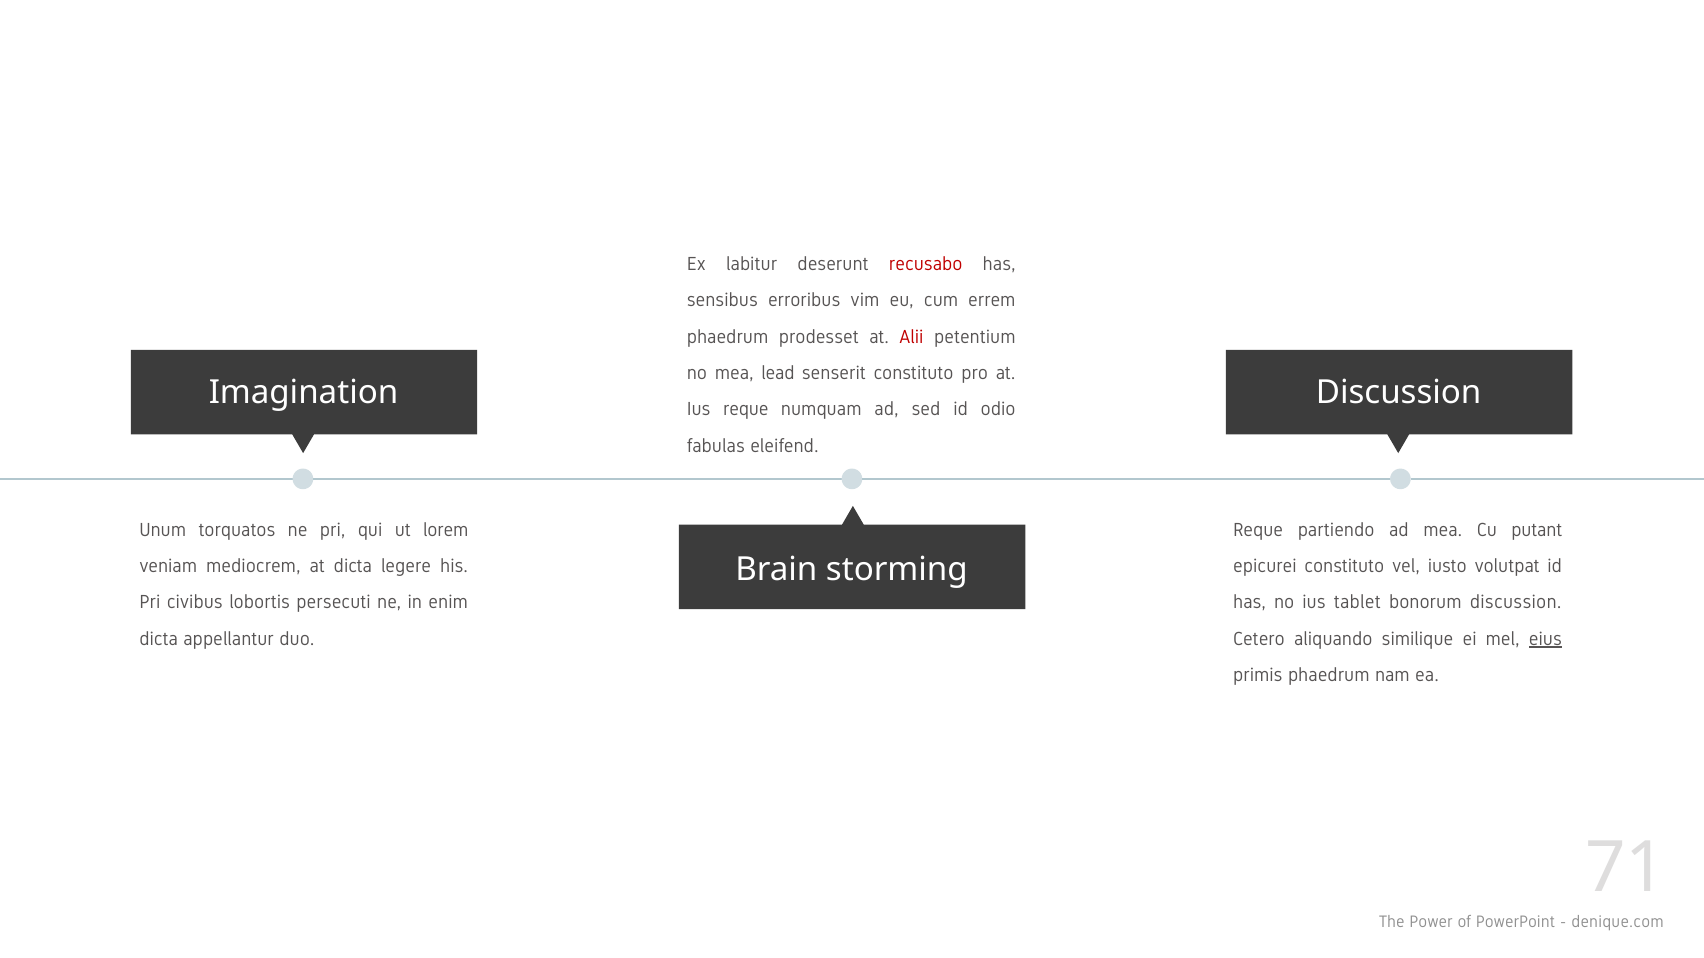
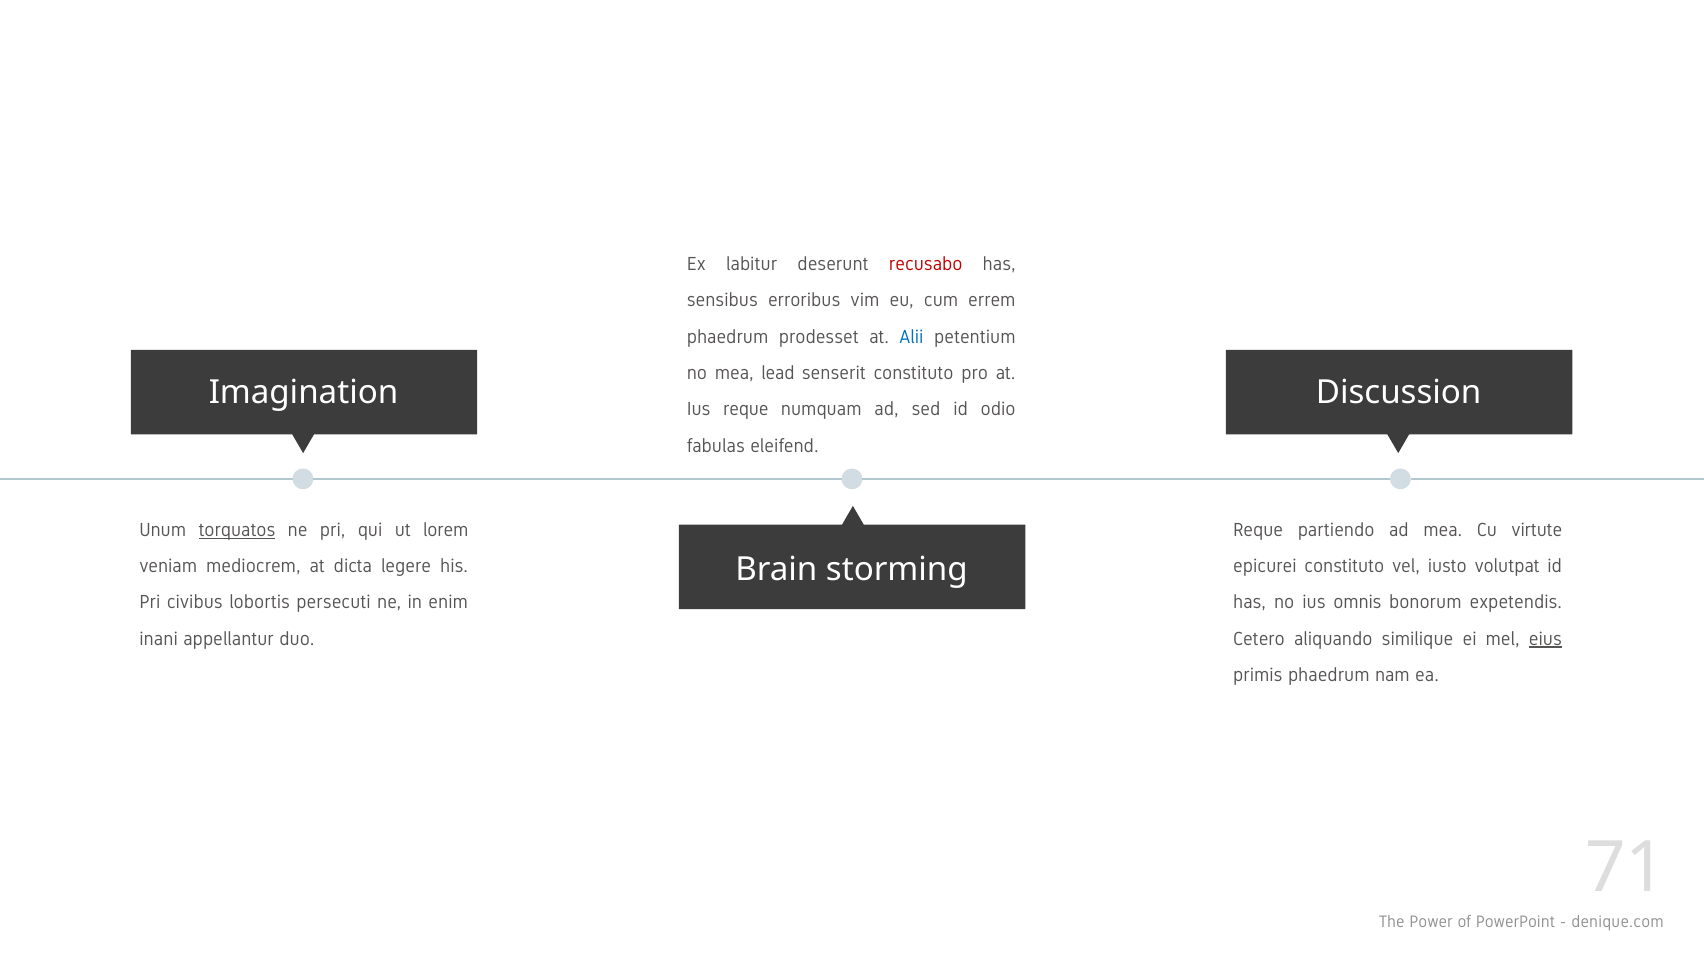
Alii colour: red -> blue
torquatos underline: none -> present
putant: putant -> virtute
tablet: tablet -> omnis
bonorum discussion: discussion -> expetendis
dicta at (159, 639): dicta -> inani
